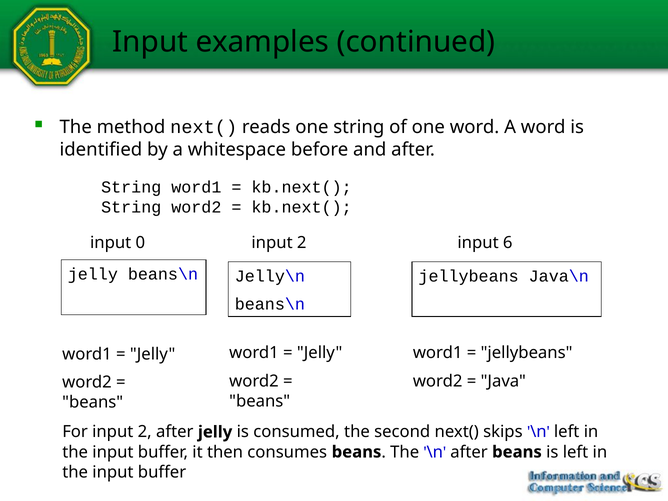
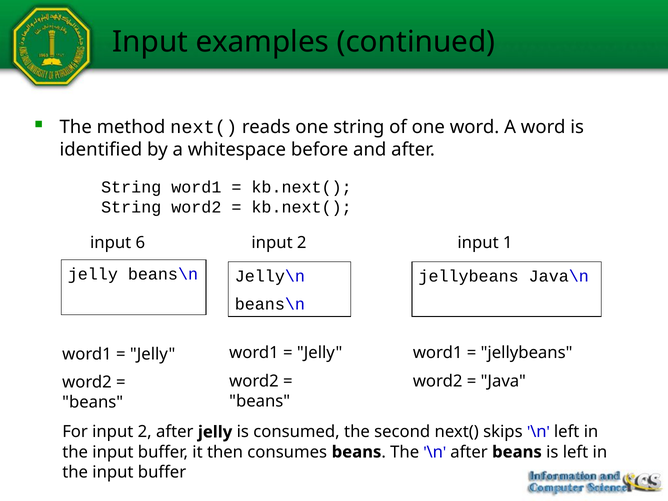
0: 0 -> 6
6: 6 -> 1
